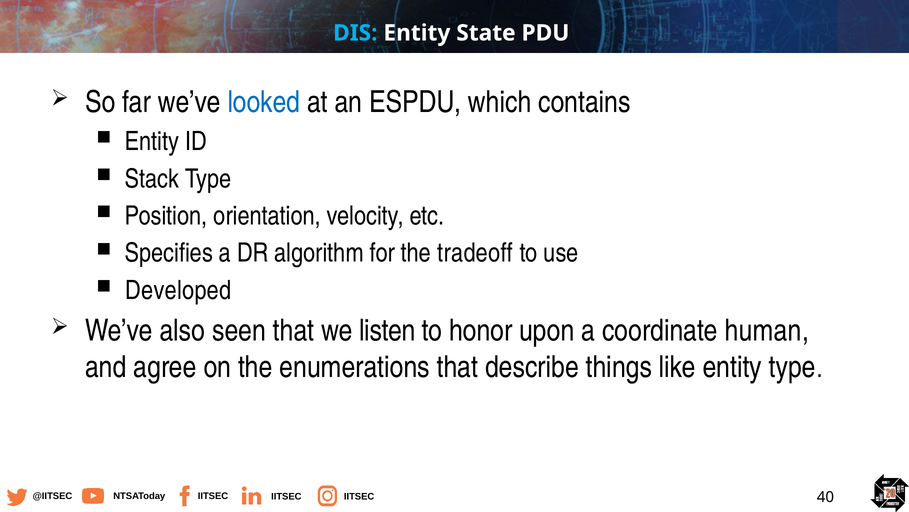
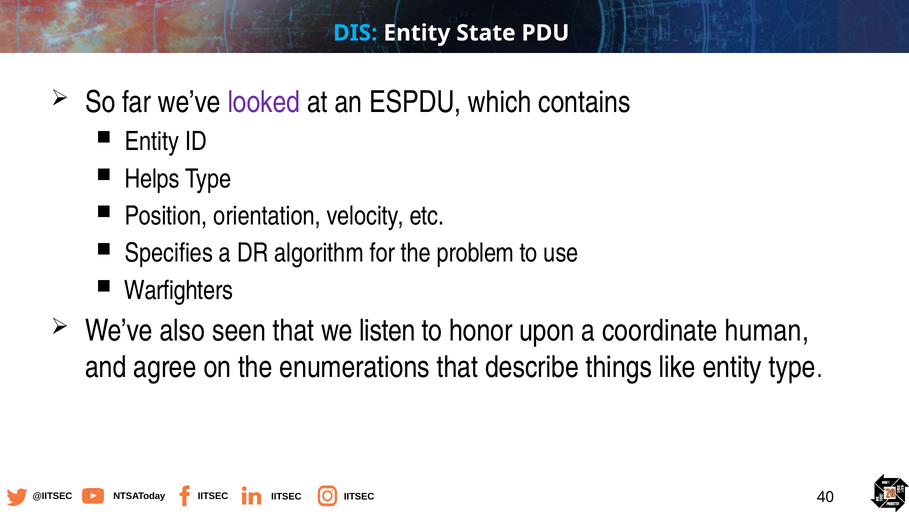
looked colour: blue -> purple
Stack: Stack -> Helps
tradeoff: tradeoff -> problem
Developed: Developed -> Warfighters
